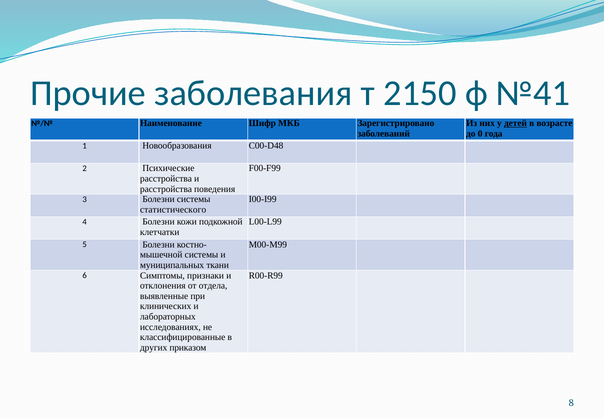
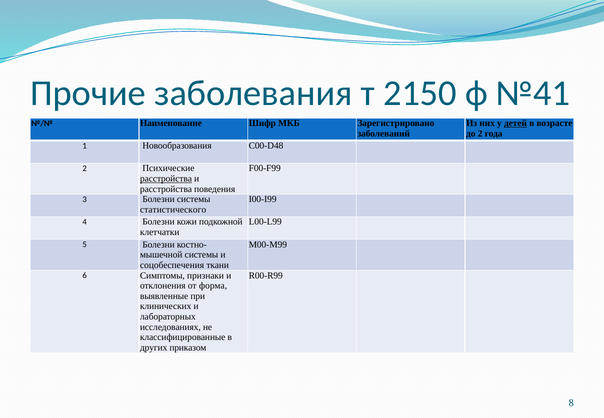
до 0: 0 -> 2
расстройства at (166, 179) underline: none -> present
муниципальных: муниципальных -> соцобеспечения
отдела: отдела -> форма
